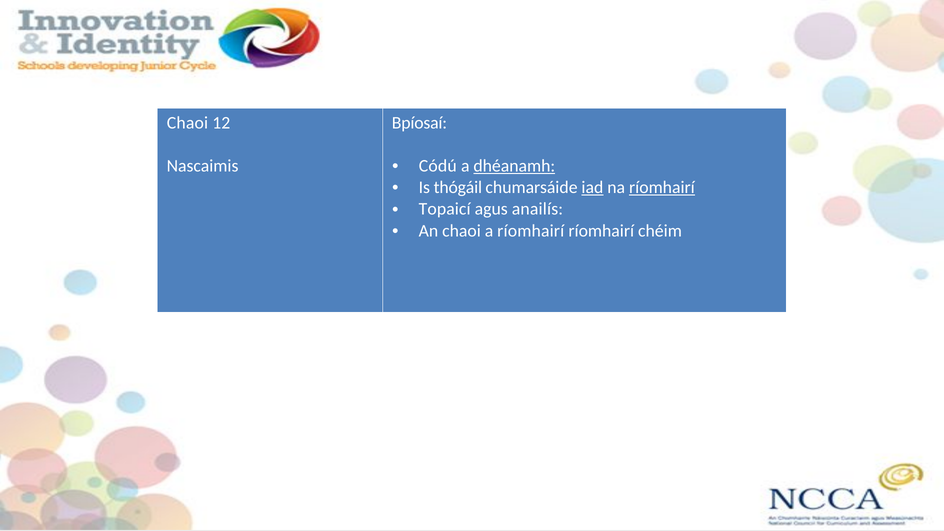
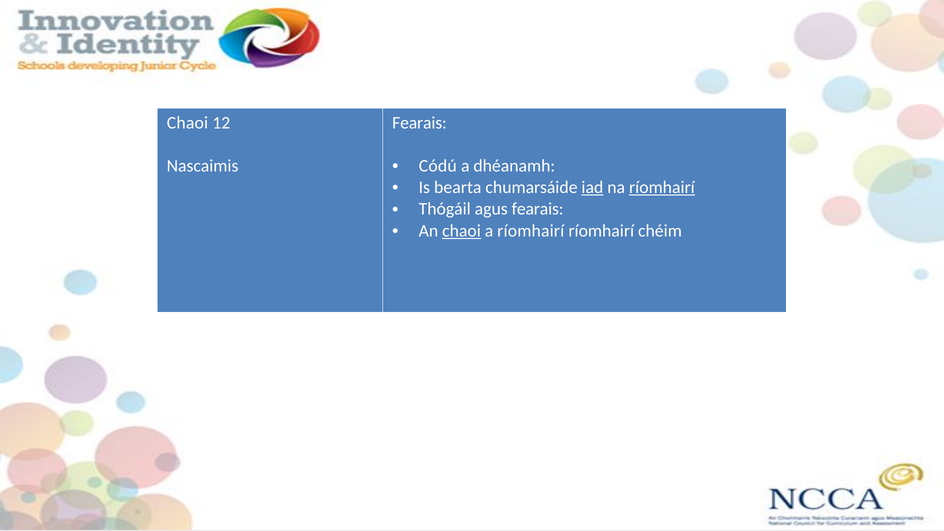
Bpíosaí at (419, 123): Bpíosaí -> Fearais
dhéanamh underline: present -> none
thógáil: thógáil -> bearta
Topaicí: Topaicí -> Thógáil
agus anailís: anailís -> fearais
chaoi at (462, 231) underline: none -> present
